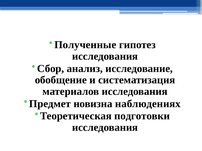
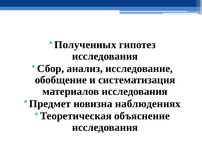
Полученные: Полученные -> Полученных
подготовки: подготовки -> объяснение
